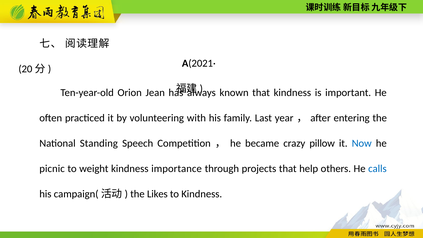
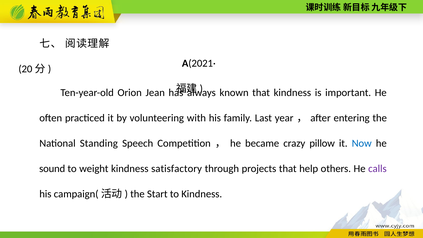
picnic: picnic -> sound
importance: importance -> satisfactory
calls colour: blue -> purple
Likes: Likes -> Start
